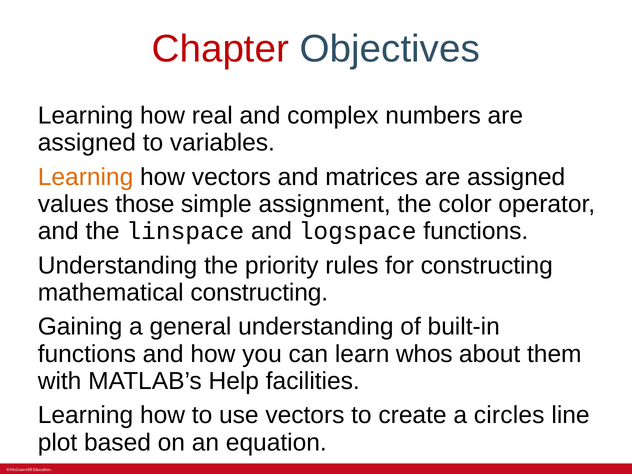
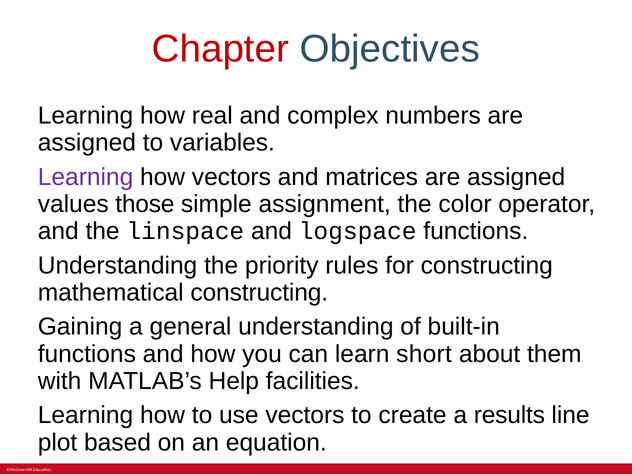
Learning at (86, 177) colour: orange -> purple
whos: whos -> short
circles: circles -> results
